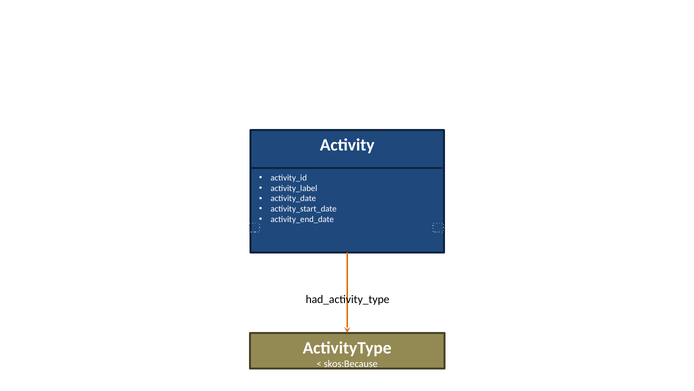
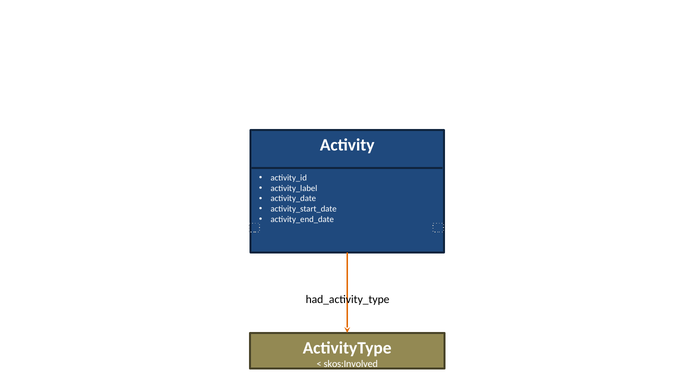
skos:Because: skos:Because -> skos:Involved
